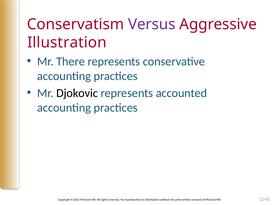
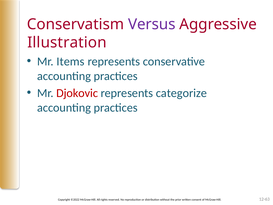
There: There -> Items
Djokovic colour: black -> red
accounted: accounted -> categorize
